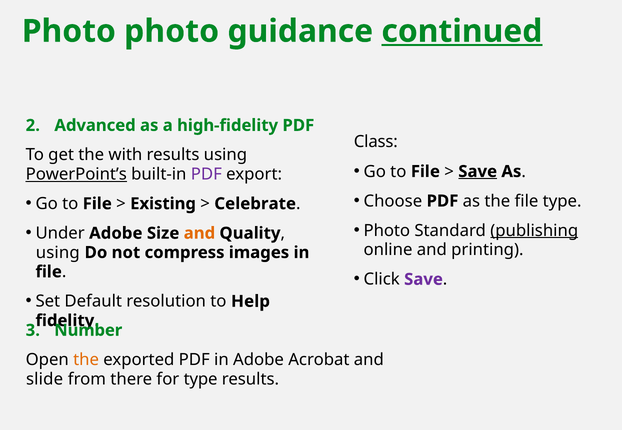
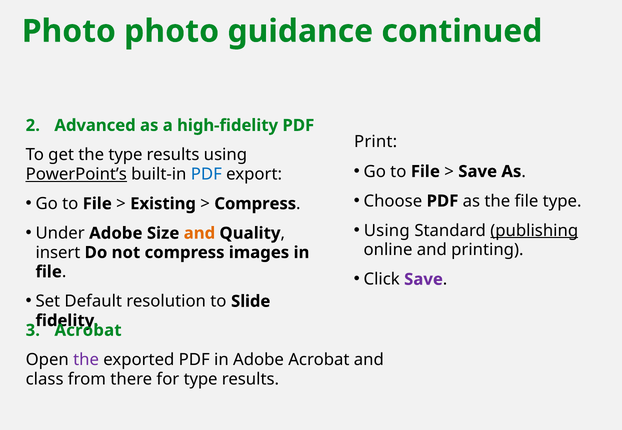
continued underline: present -> none
Class: Class -> Print
the with: with -> type
Save at (478, 172) underline: present -> none
PDF at (206, 174) colour: purple -> blue
Celebrate at (255, 204): Celebrate -> Compress
Photo at (387, 231): Photo -> Using
using at (58, 253): using -> insert
Help: Help -> Slide
Number at (88, 331): Number -> Acrobat
the at (86, 360) colour: orange -> purple
slide: slide -> class
